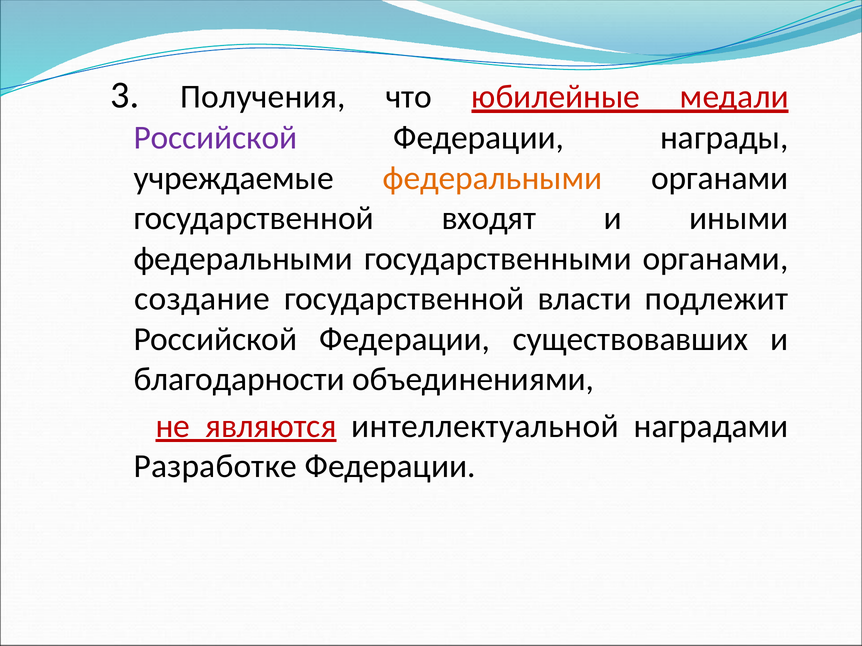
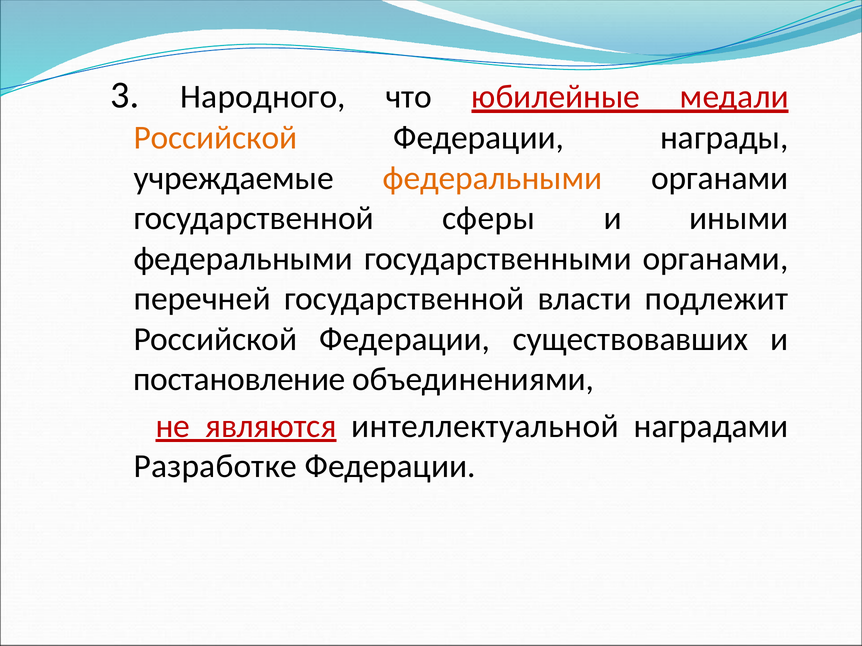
Получения: Получения -> Народного
Российской at (215, 138) colour: purple -> orange
входят: входят -> сферы
создание: создание -> перечней
благодарности: благодарности -> постановление
